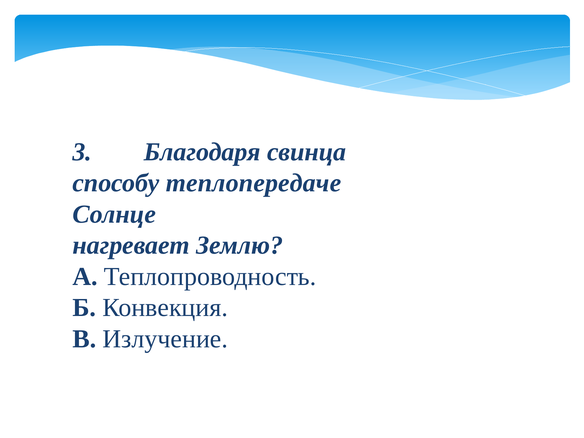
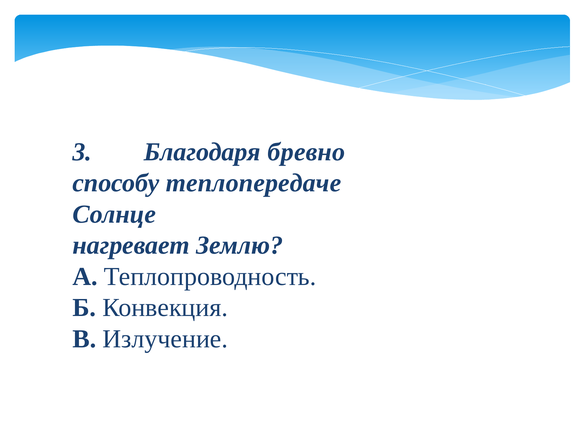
свинца: свинца -> бревно
